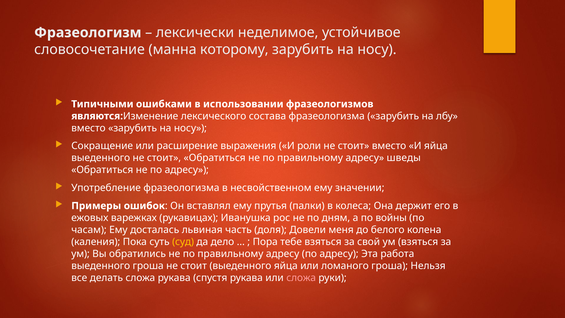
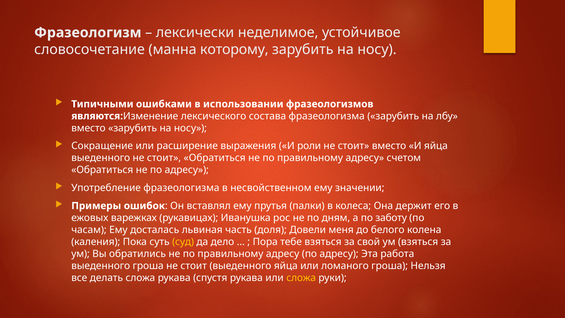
шведы: шведы -> счетом
войны: войны -> заботу
сложа at (301, 278) colour: pink -> yellow
